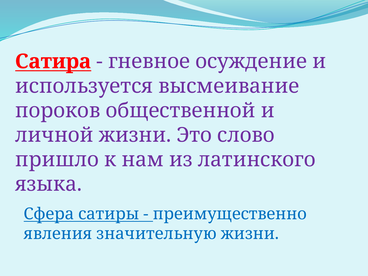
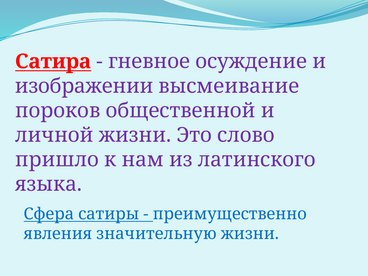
используется: используется -> изображении
